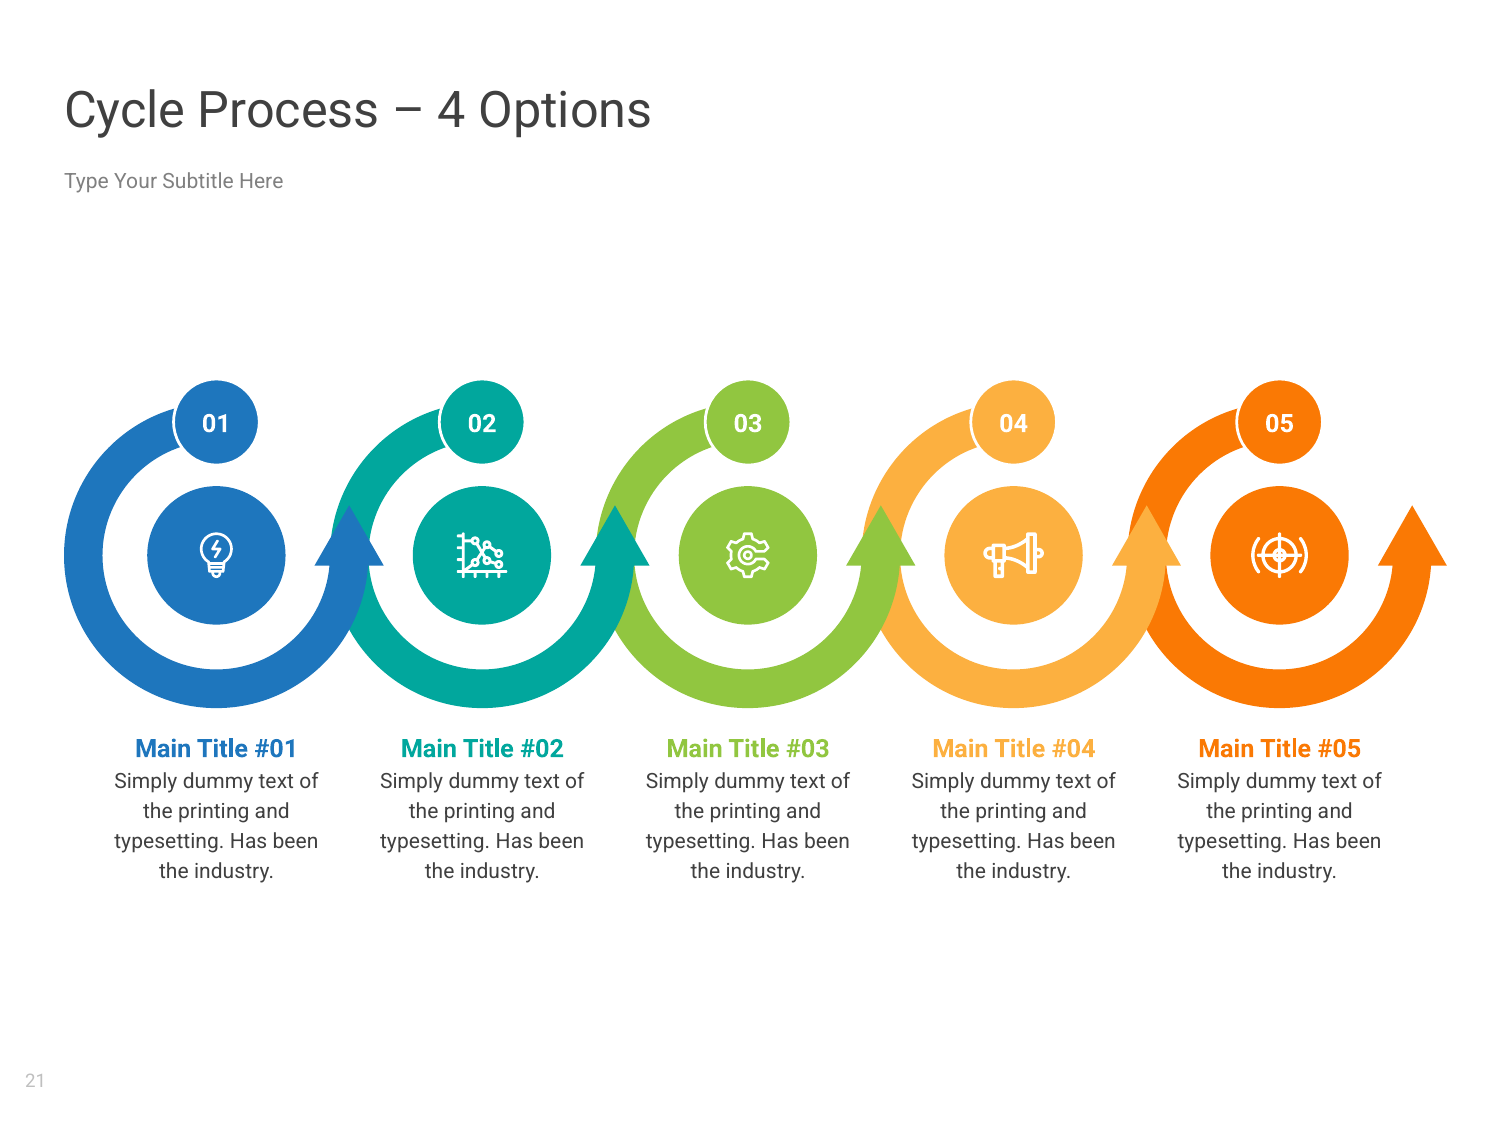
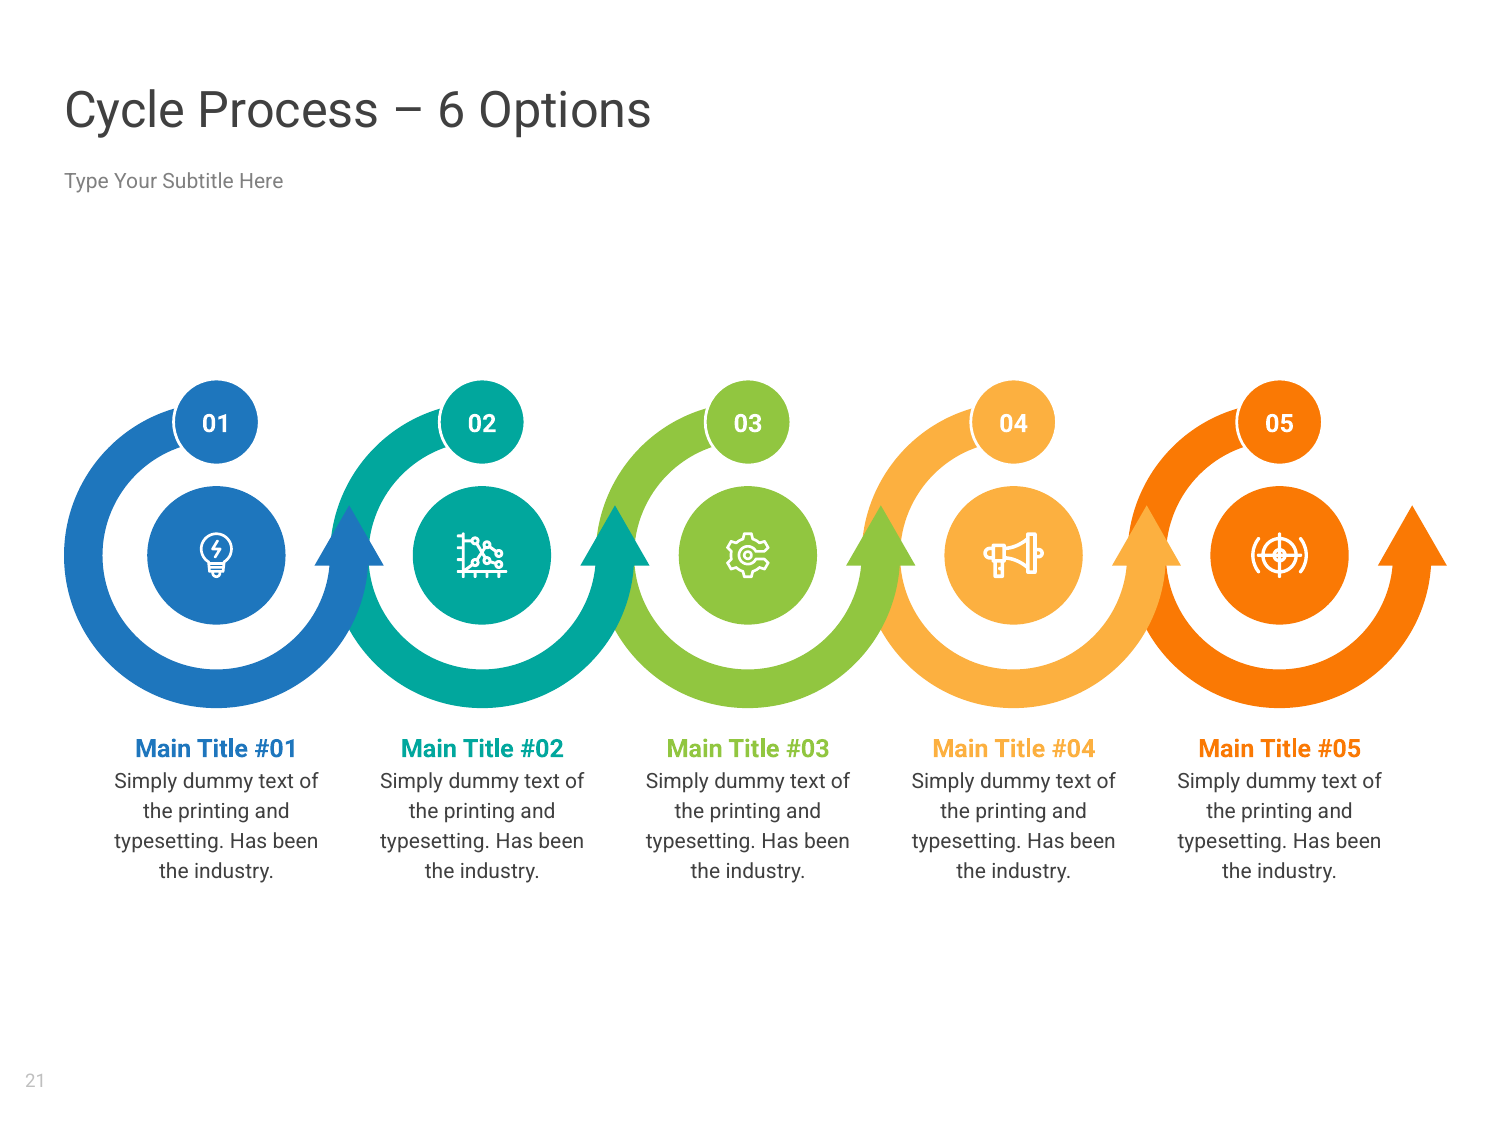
4: 4 -> 6
